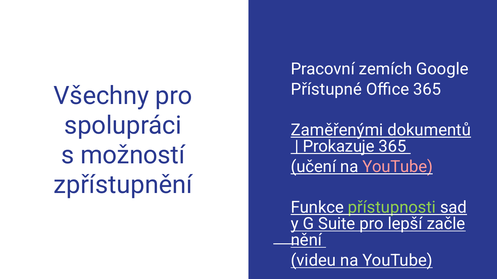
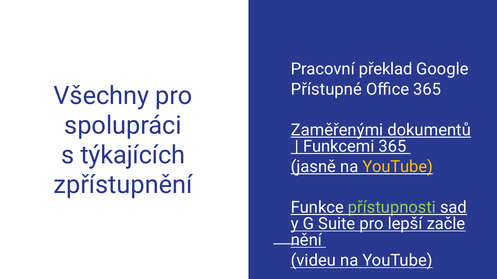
zemích: zemích -> překlad
Prokazuje: Prokazuje -> Funkcemi
možností: možností -> týkajících
učení: učení -> jasně
YouTube at (398, 167) colour: pink -> yellow
